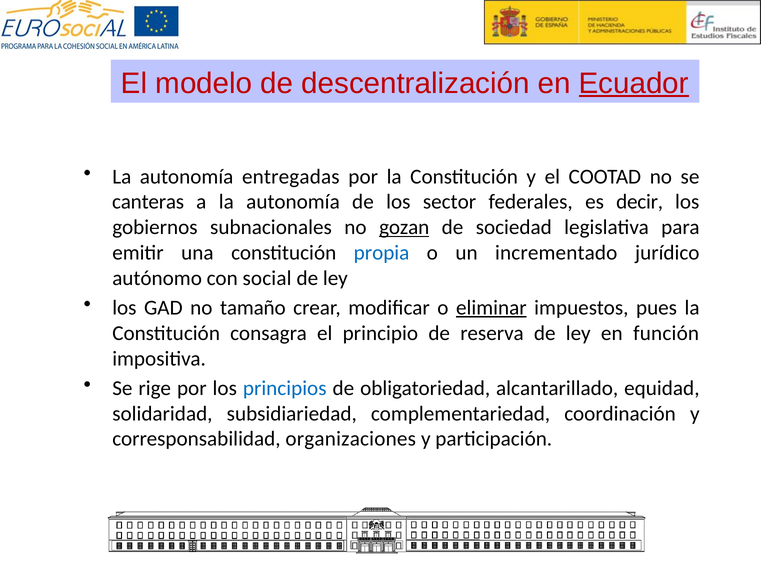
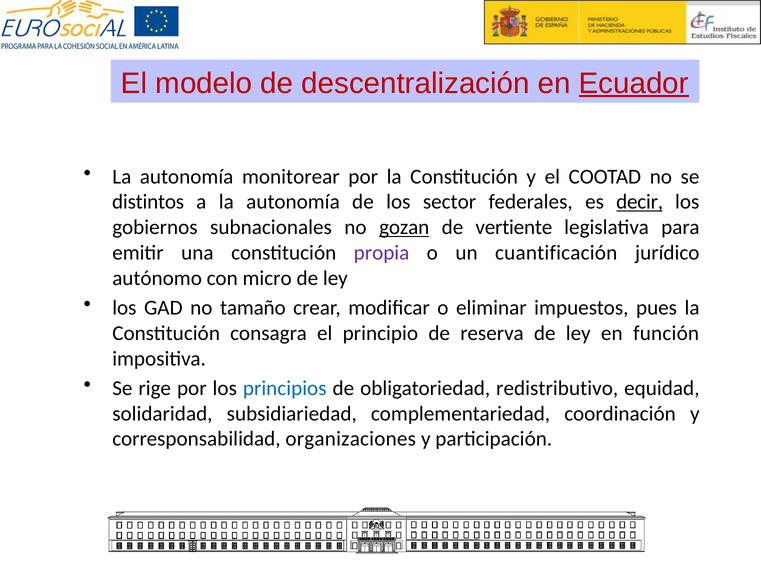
entregadas: entregadas -> monitorear
canteras: canteras -> distintos
decir underline: none -> present
sociedad: sociedad -> vertiente
propia colour: blue -> purple
incrementado: incrementado -> cuantificación
social: social -> micro
eliminar underline: present -> none
alcantarillado: alcantarillado -> redistributivo
